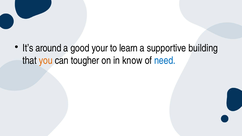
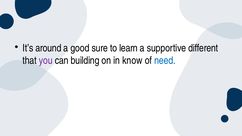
your: your -> sure
building: building -> different
you colour: orange -> purple
tougher: tougher -> building
